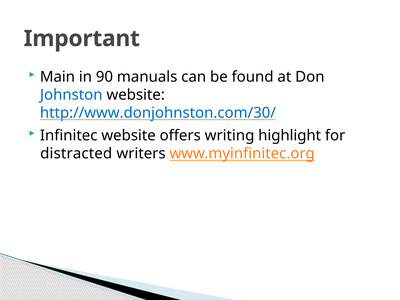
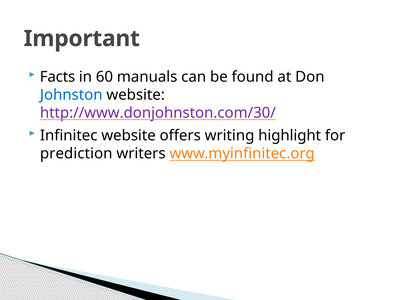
Main: Main -> Facts
90: 90 -> 60
http://www.donjohnston.com/30/ colour: blue -> purple
distracted: distracted -> prediction
